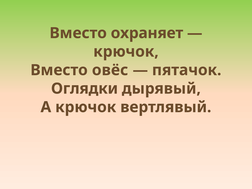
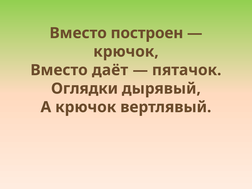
охраняет: охраняет -> построен
овёс: овёс -> даёт
